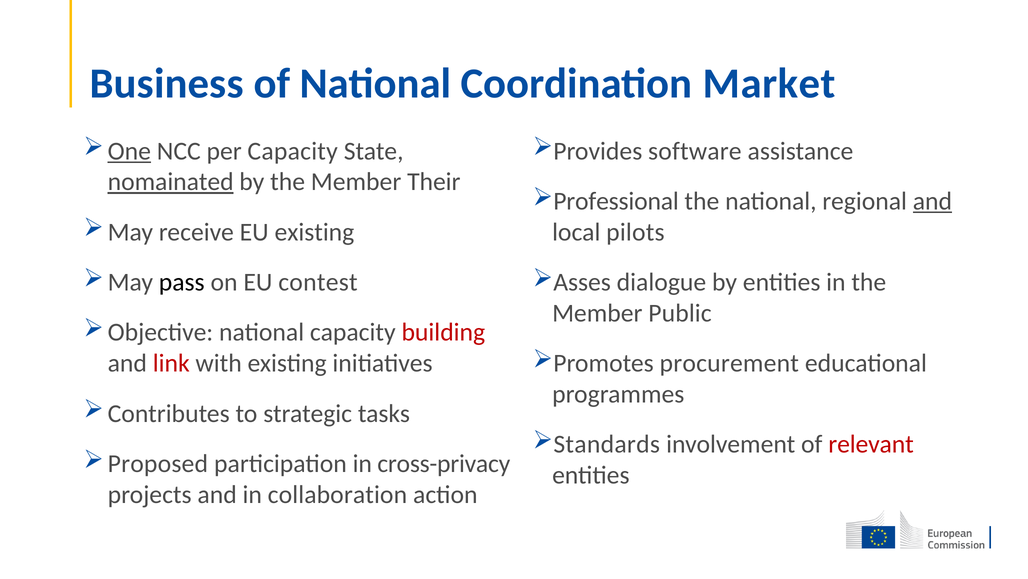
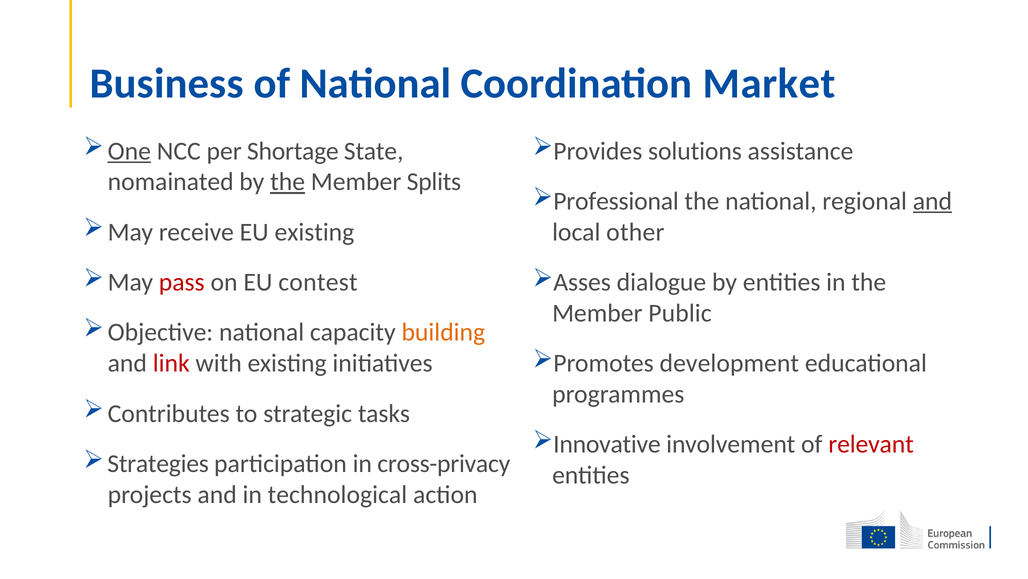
per Capacity: Capacity -> Shortage
software: software -> solutions
nomainated underline: present -> none
the at (288, 182) underline: none -> present
Their: Their -> Splits
pilots: pilots -> other
pass colour: black -> red
building colour: red -> orange
procurement: procurement -> development
Standards: Standards -> Innovative
Proposed: Proposed -> Strategies
collaboration: collaboration -> technological
